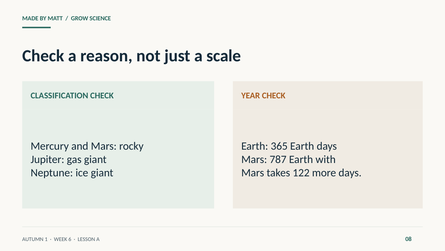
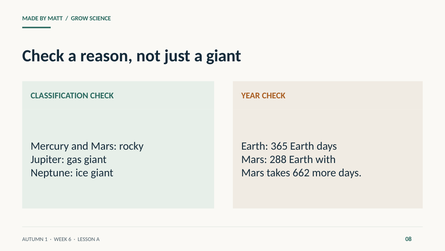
a scale: scale -> giant
787: 787 -> 288
122: 122 -> 662
